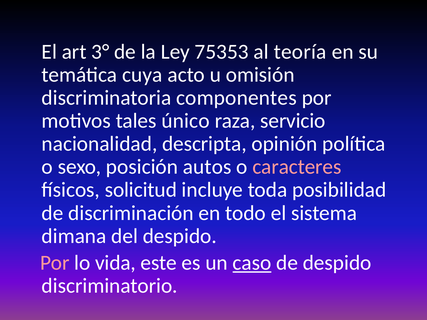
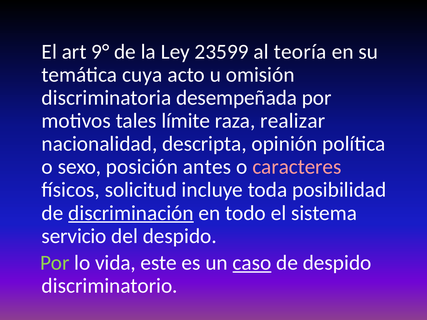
3°: 3° -> 9°
75353: 75353 -> 23599
componentes: componentes -> desempeñada
único: único -> límite
servicio: servicio -> realizar
autos: autos -> antes
discriminación underline: none -> present
dimana: dimana -> servicio
Por at (55, 263) colour: pink -> light green
